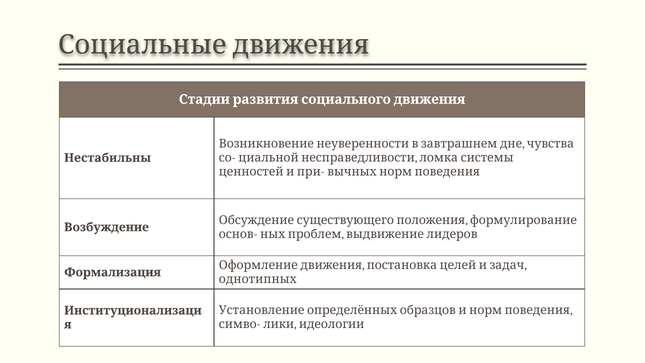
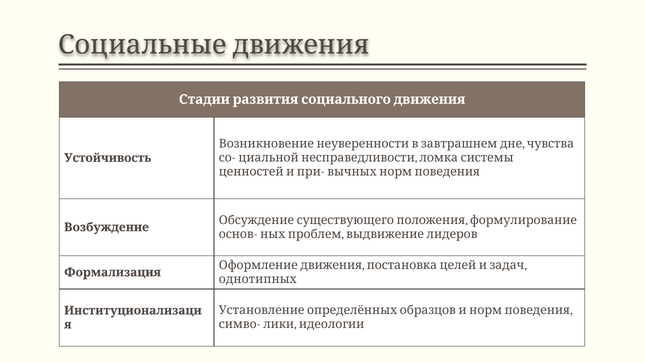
Нестабильны: Нестабильны -> Устойчивость
